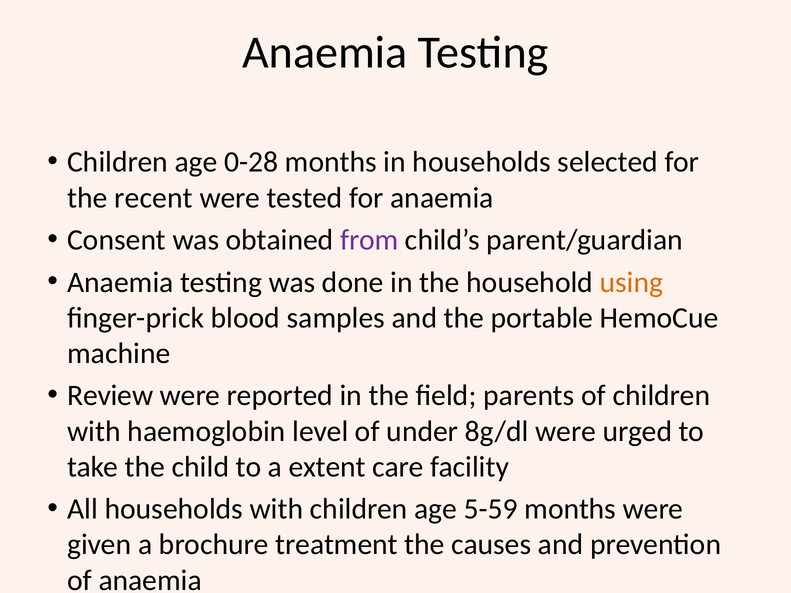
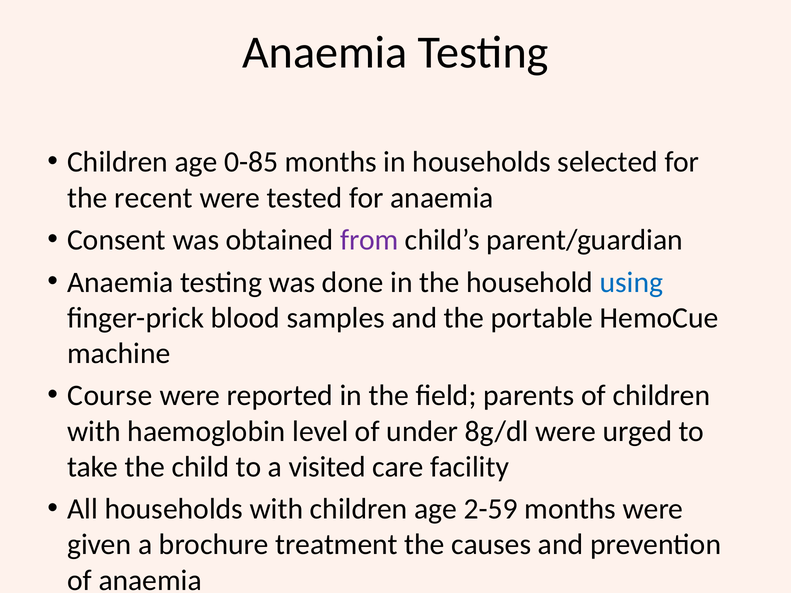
0-28: 0-28 -> 0-85
using colour: orange -> blue
Review: Review -> Course
extent: extent -> visited
5-59: 5-59 -> 2-59
